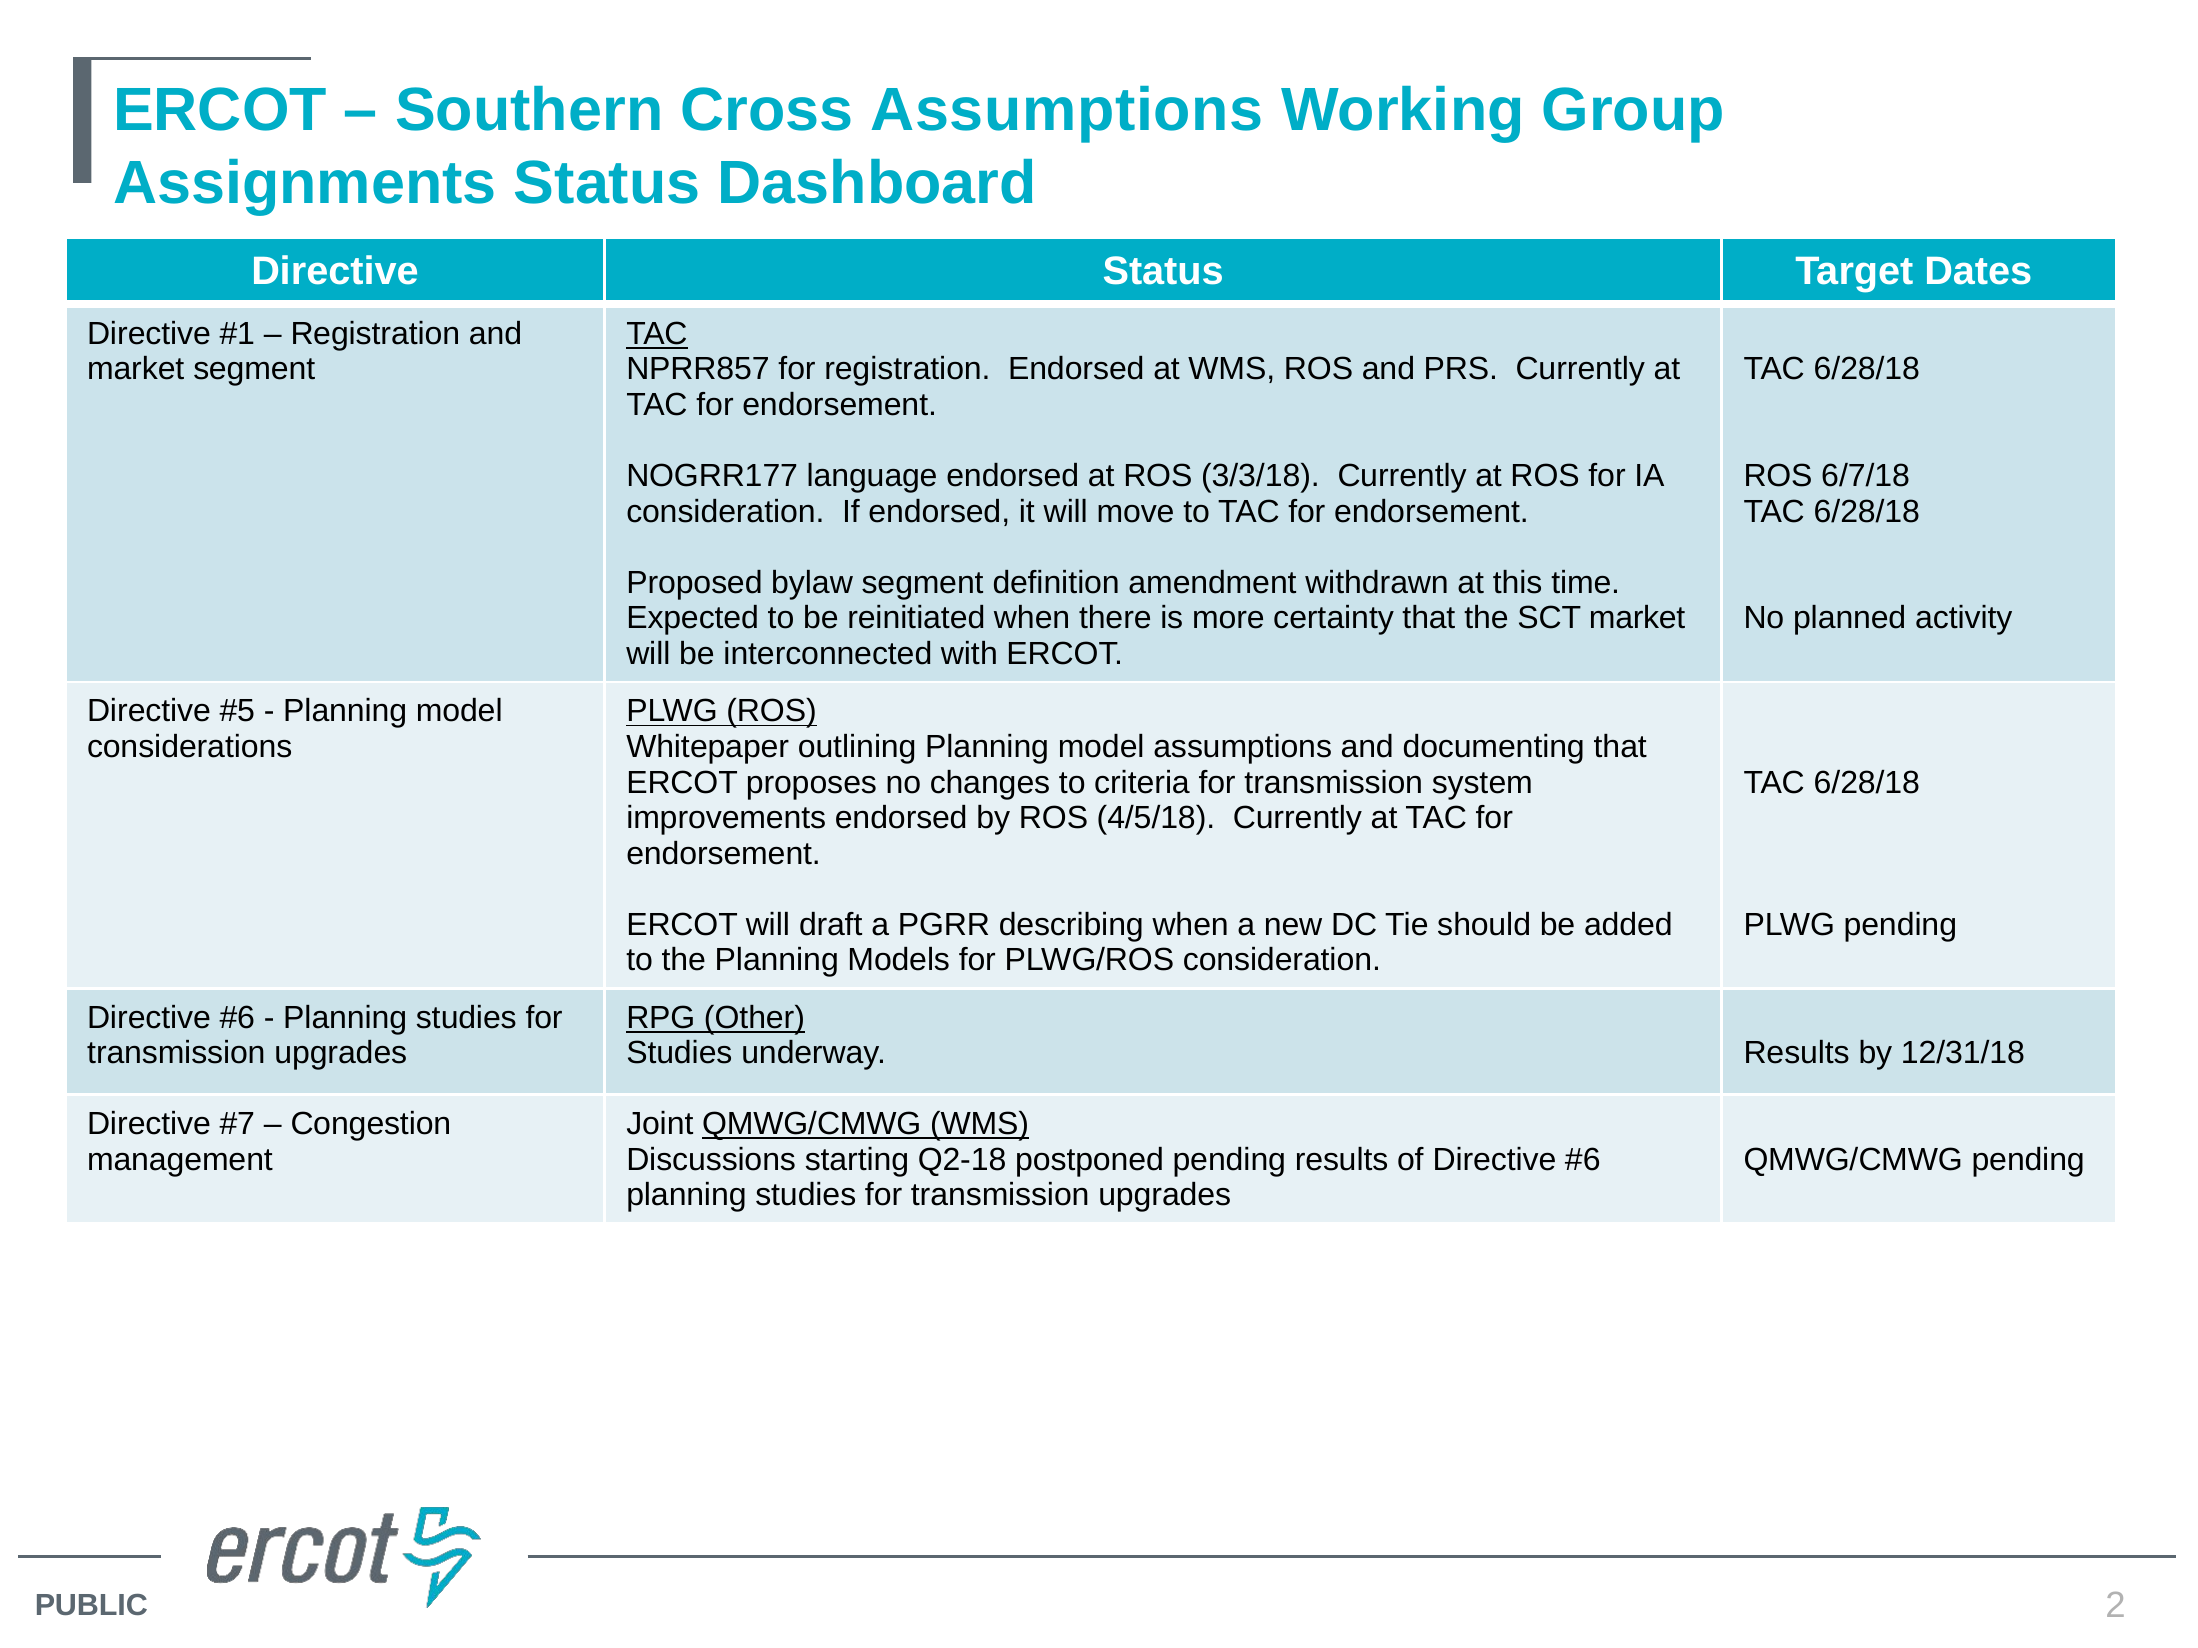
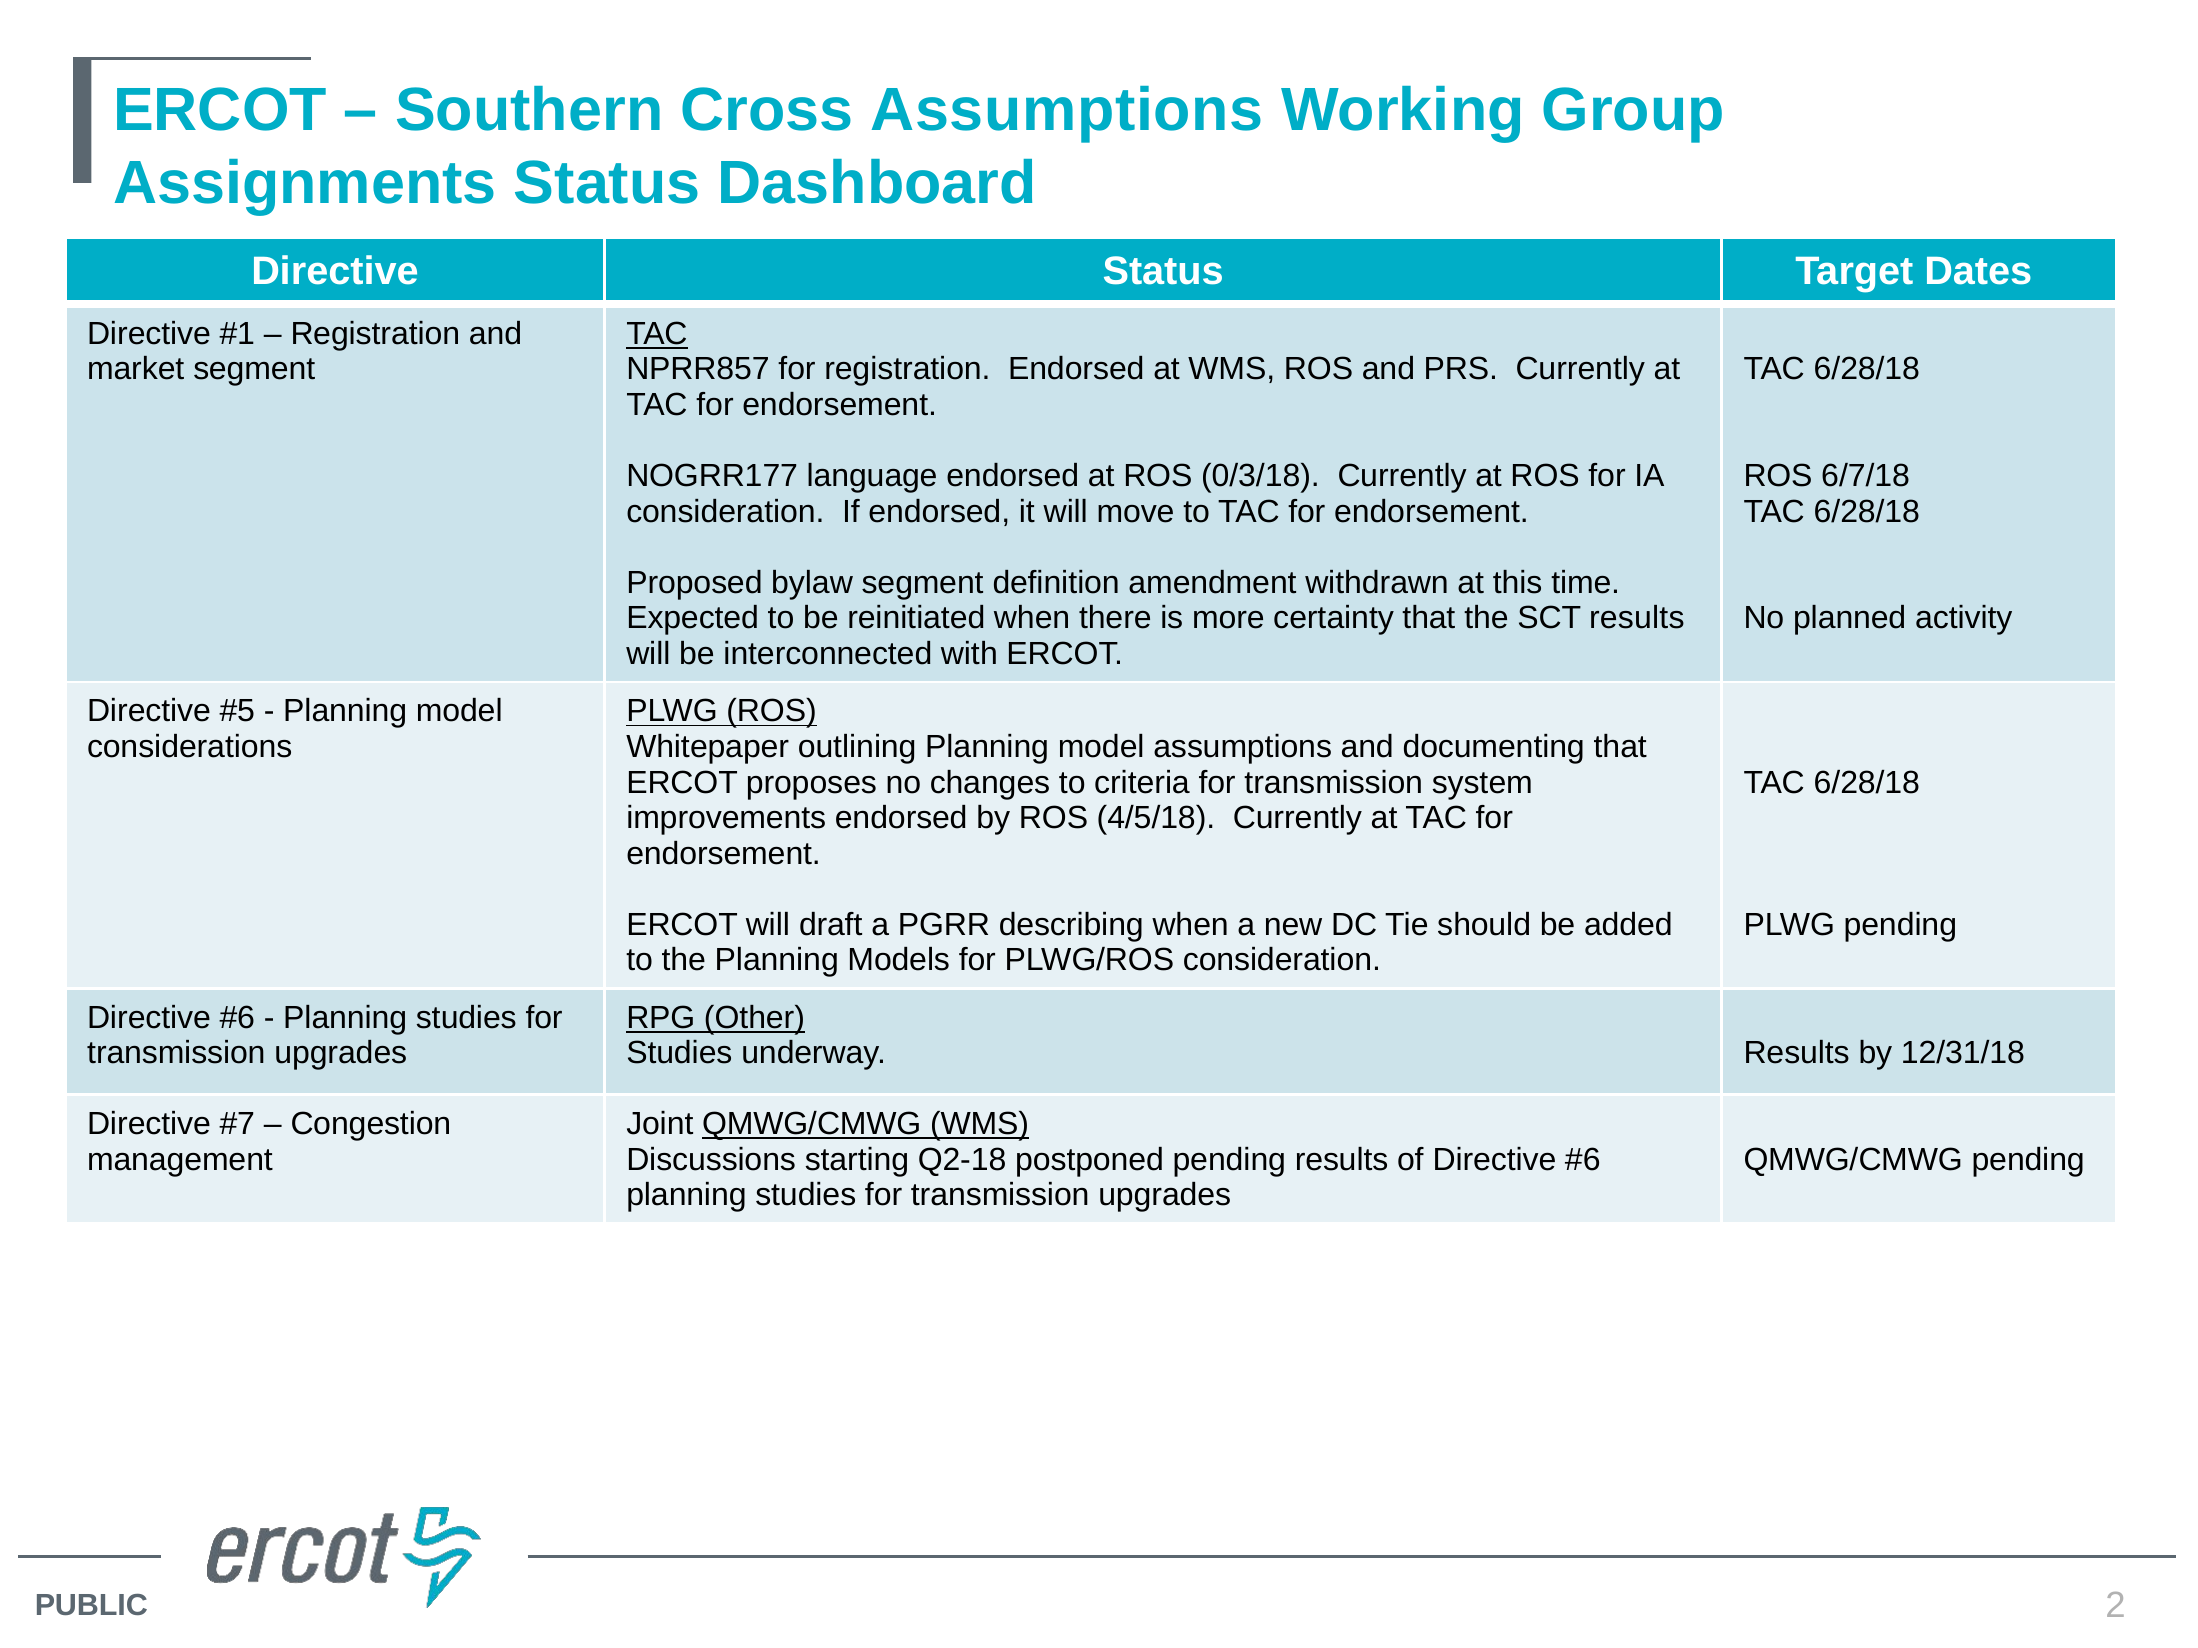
3/3/18: 3/3/18 -> 0/3/18
SCT market: market -> results
